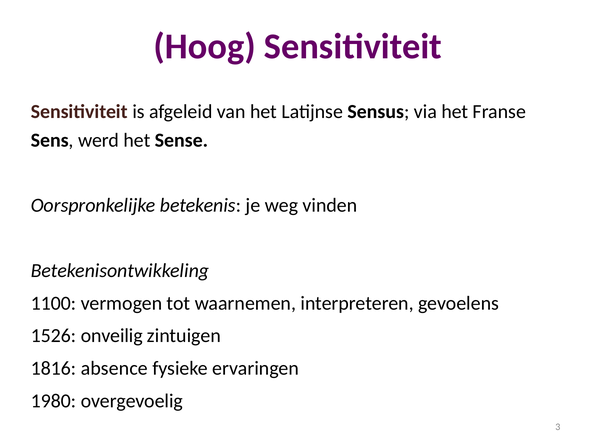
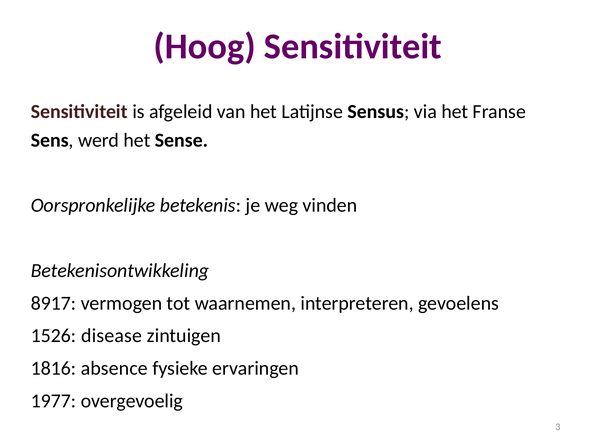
1100: 1100 -> 8917
onveilig: onveilig -> disease
1980: 1980 -> 1977
